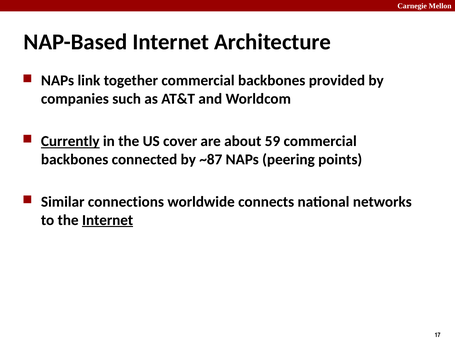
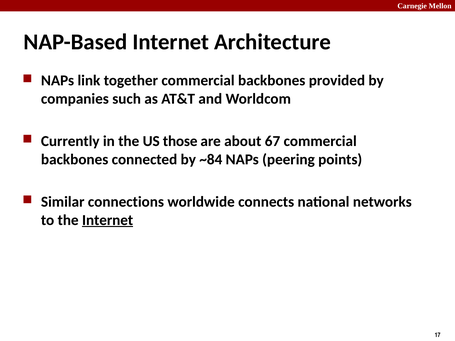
Currently underline: present -> none
cover: cover -> those
59: 59 -> 67
~87: ~87 -> ~84
